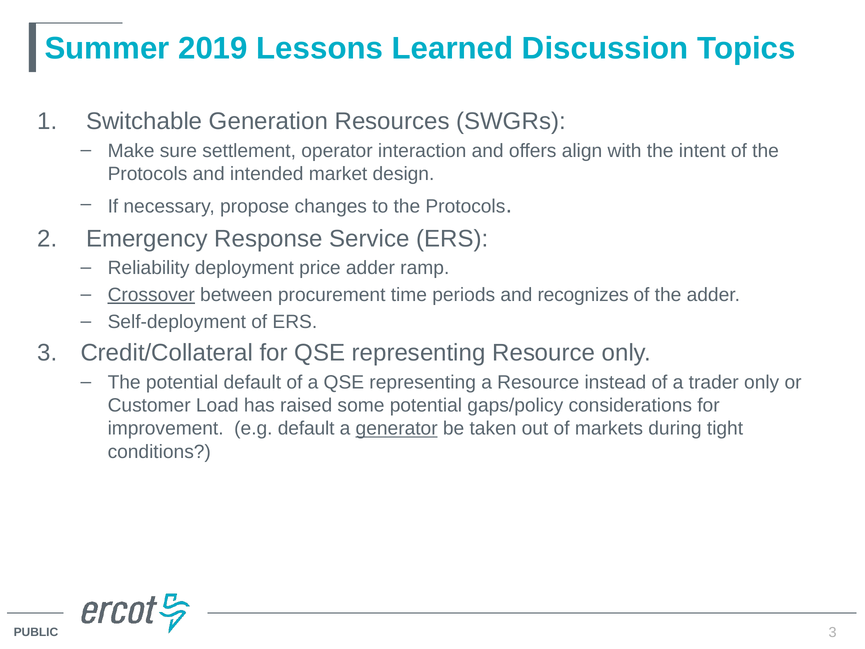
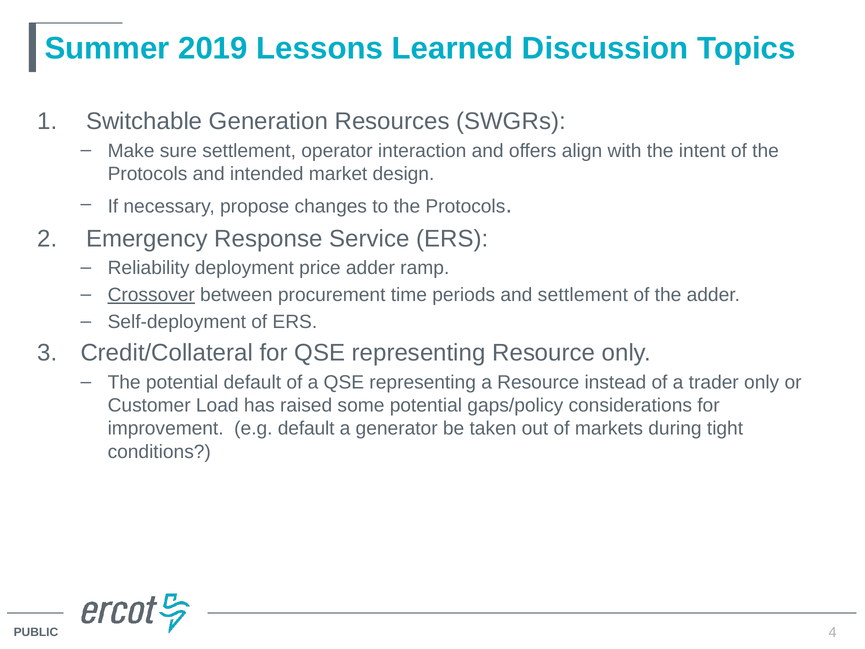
and recognizes: recognizes -> settlement
generator underline: present -> none
3 at (833, 632): 3 -> 4
